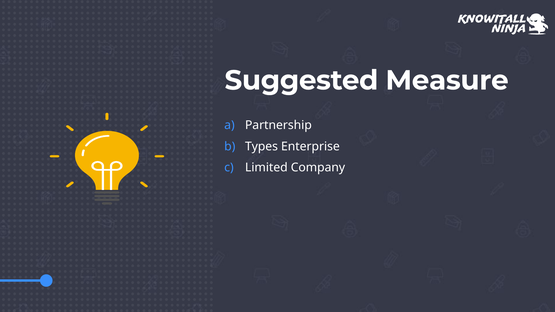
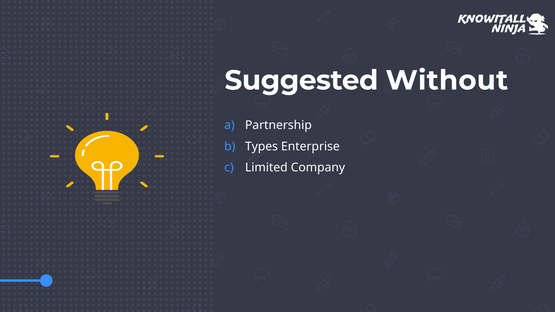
Measure: Measure -> Without
